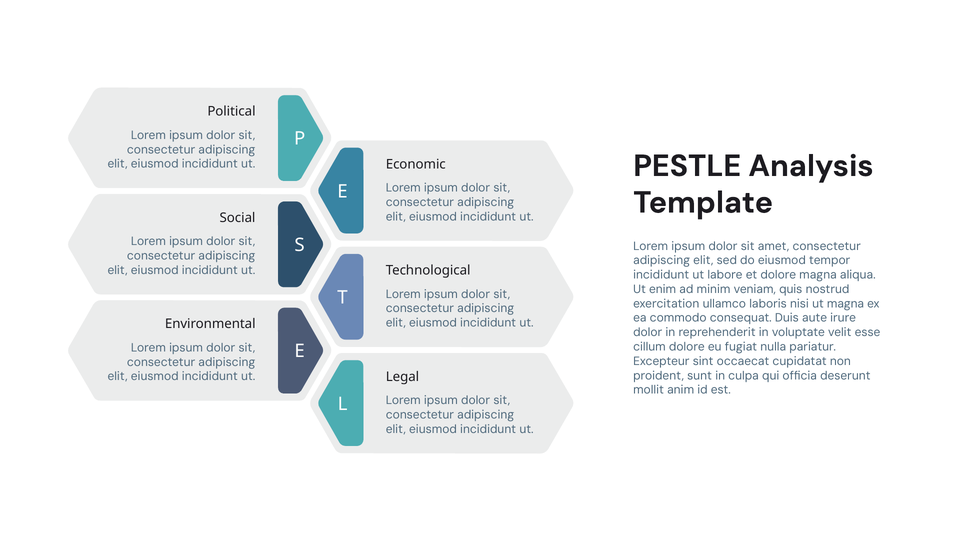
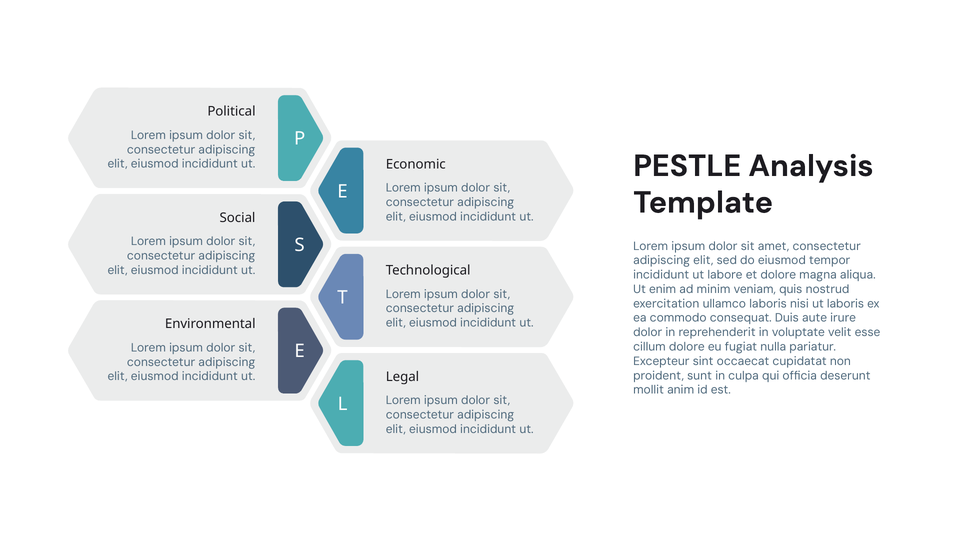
ut magna: magna -> laboris
